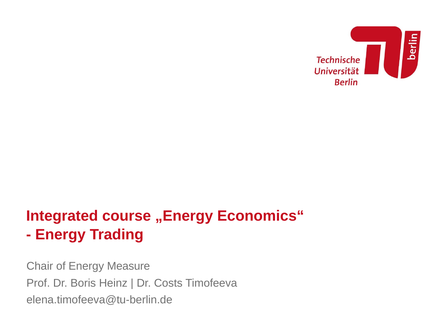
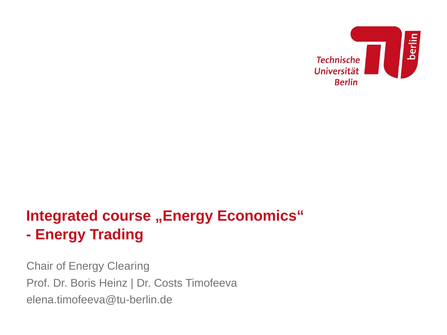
Measure: Measure -> Clearing
